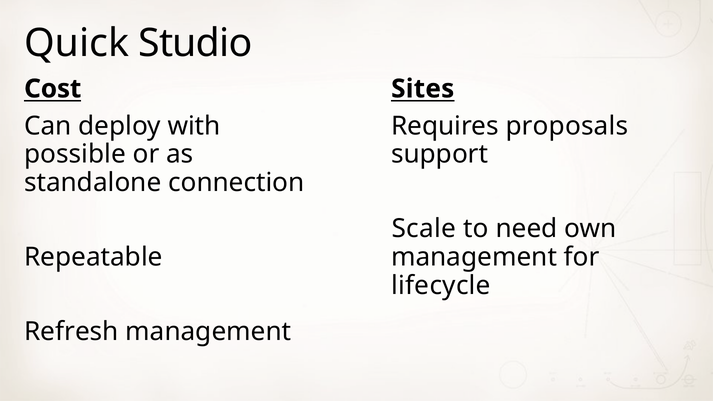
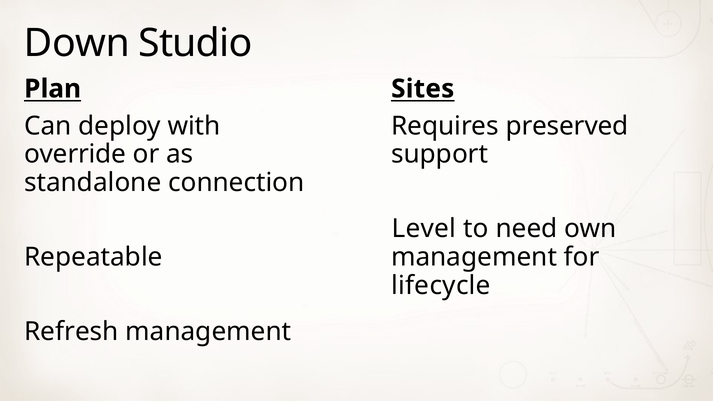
Quick: Quick -> Down
Cost: Cost -> Plan
proposals: proposals -> preserved
possible: possible -> override
Scale: Scale -> Level
